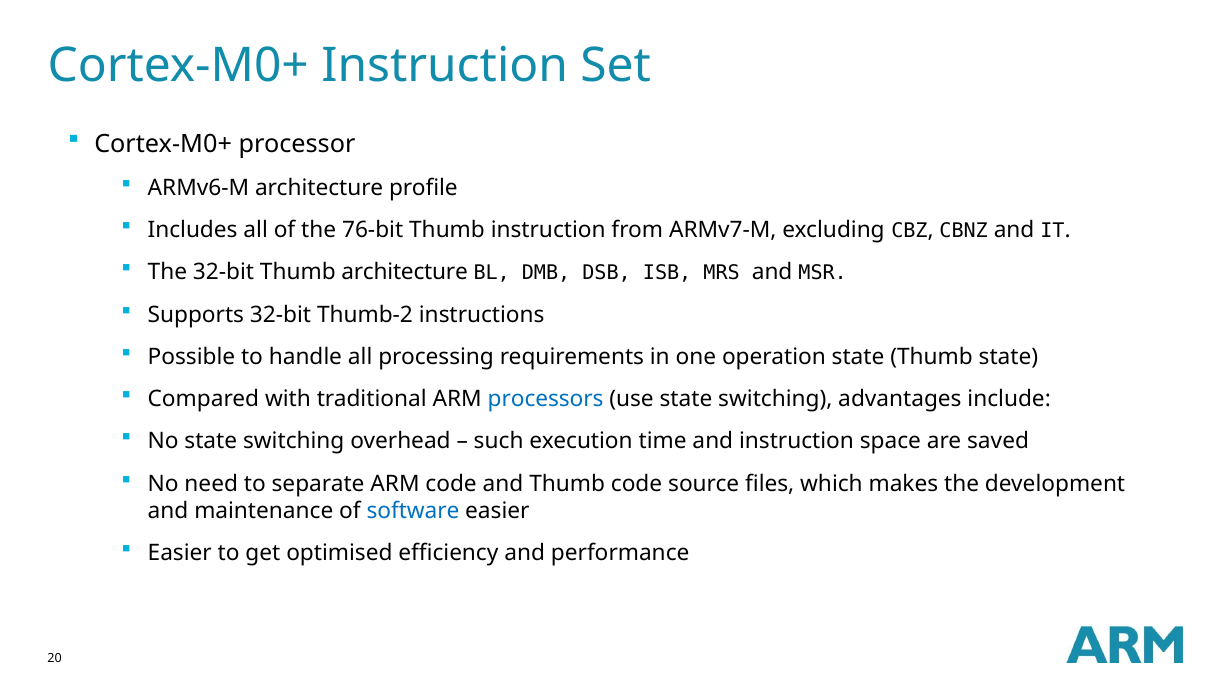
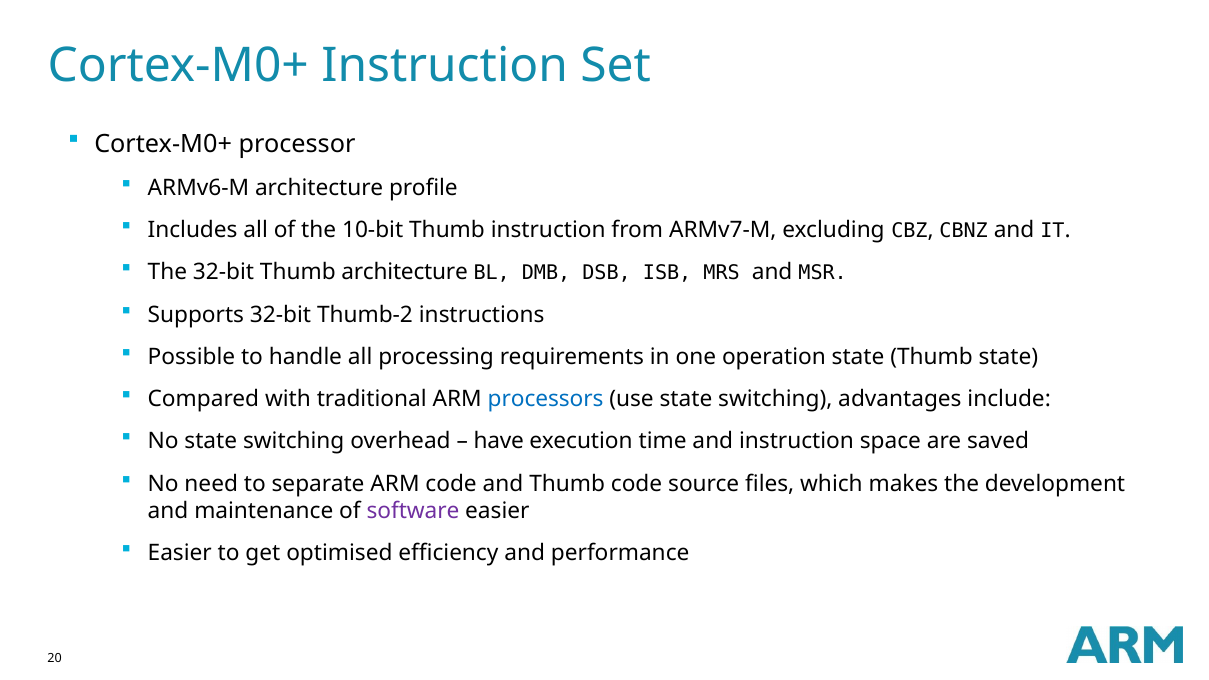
76-bit: 76-bit -> 10-bit
such: such -> have
software colour: blue -> purple
